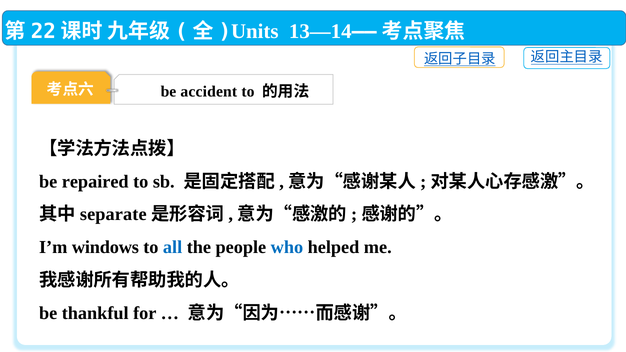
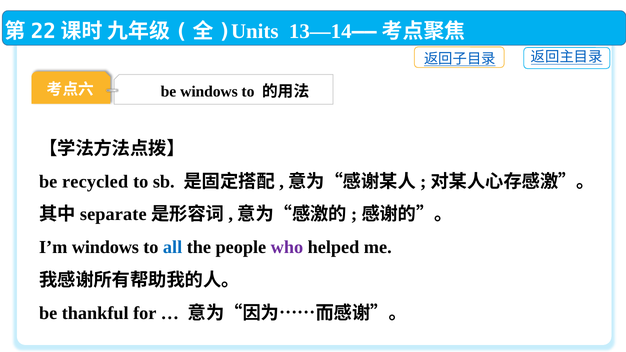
be accident: accident -> windows
repaired: repaired -> recycled
who colour: blue -> purple
